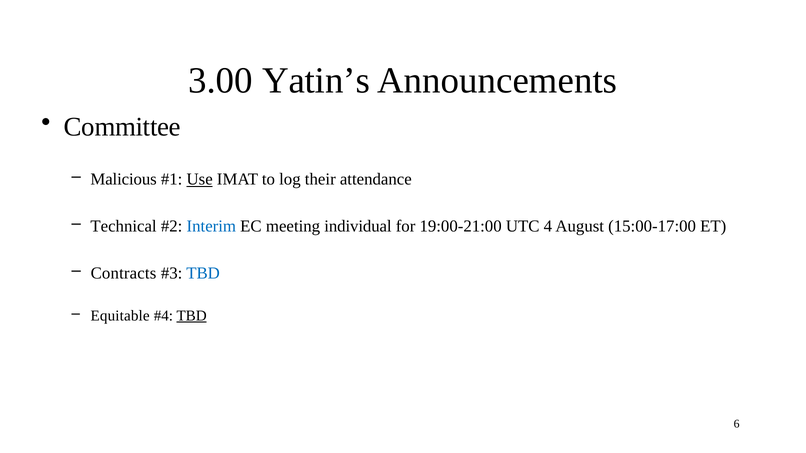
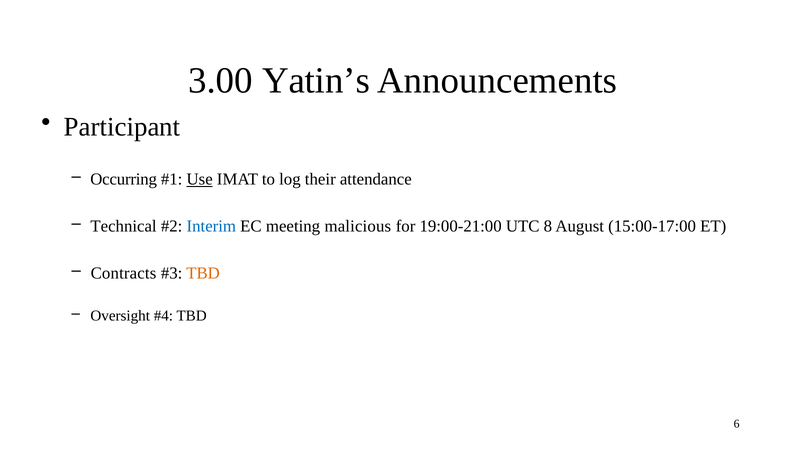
Committee: Committee -> Participant
Malicious: Malicious -> Occurring
individual: individual -> malicious
4: 4 -> 8
TBD at (203, 273) colour: blue -> orange
Equitable: Equitable -> Oversight
TBD at (192, 316) underline: present -> none
